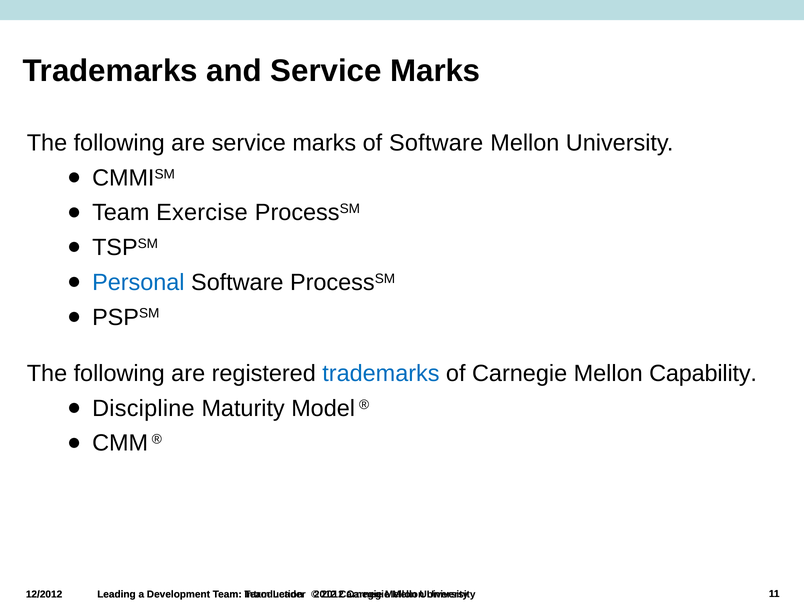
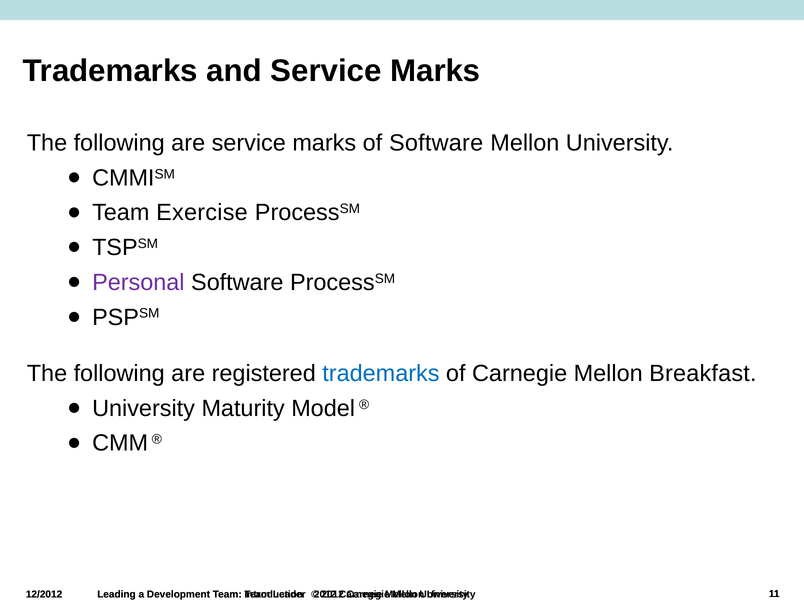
Personal colour: blue -> purple
Capability: Capability -> Breakfast
Discipline at (143, 408): Discipline -> University
